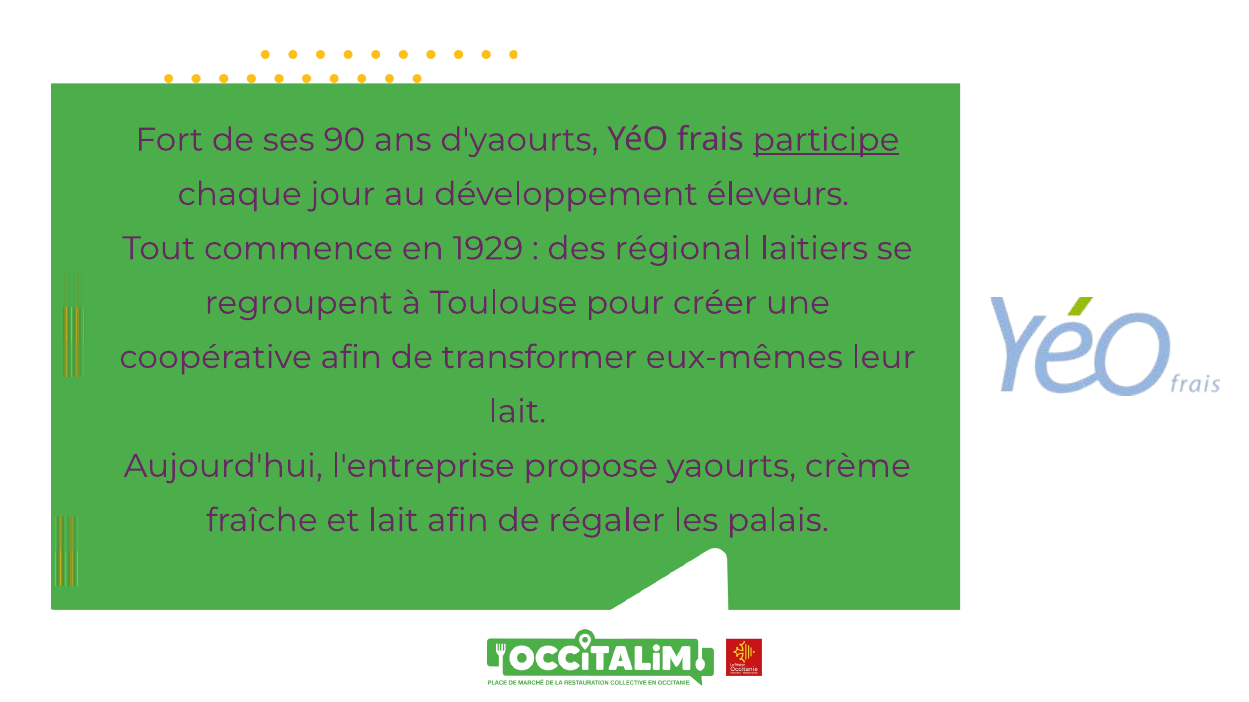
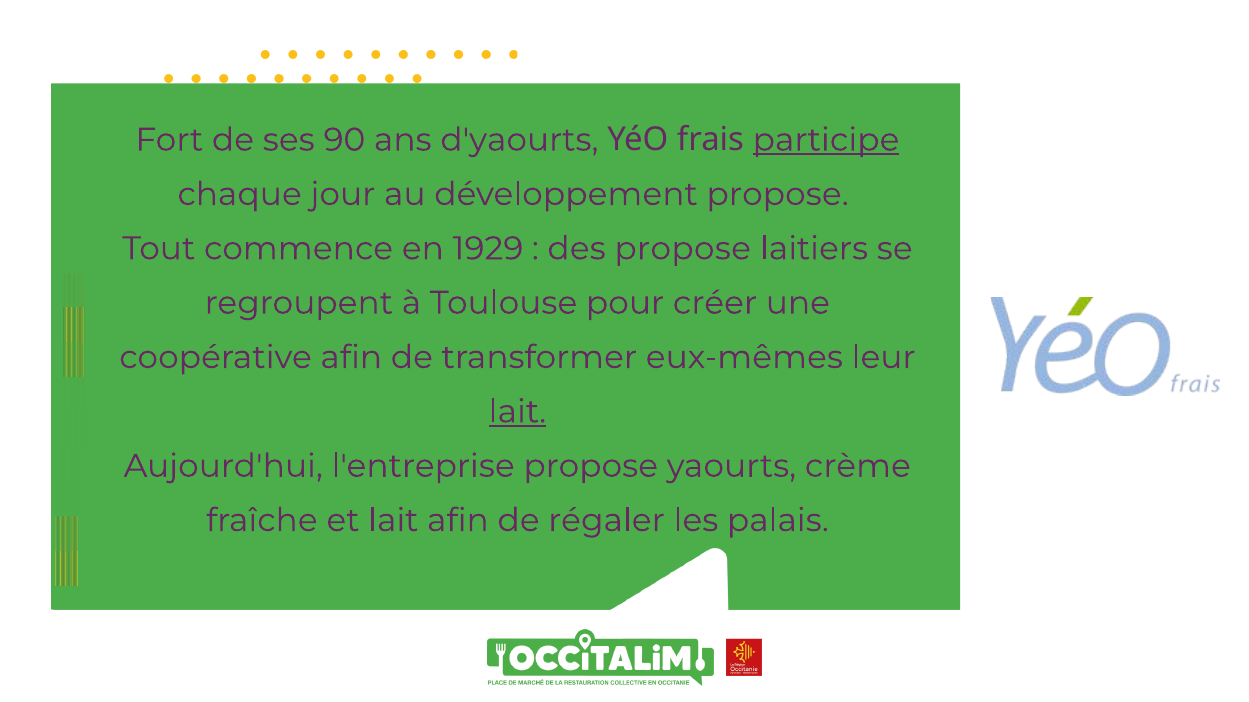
développement éleveurs: éleveurs -> propose
des régional: régional -> propose
lait at (517, 412) underline: none -> present
